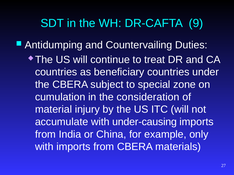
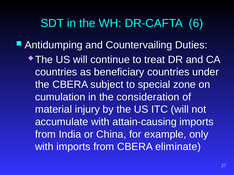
9: 9 -> 6
under-causing: under-causing -> attain-causing
materials: materials -> eliminate
